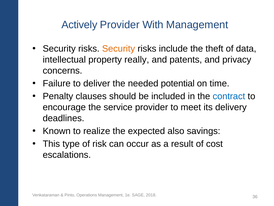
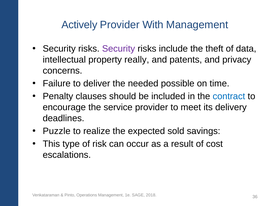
Security at (119, 49) colour: orange -> purple
potential: potential -> possible
Known: Known -> Puzzle
also: also -> sold
